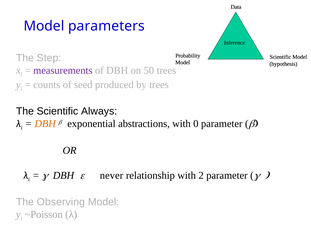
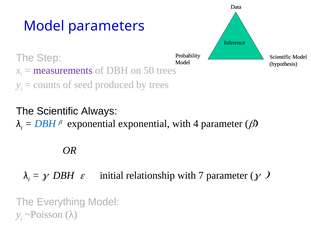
DBH at (45, 123) colour: orange -> blue
exponential abstractions: abstractions -> exponential
0: 0 -> 4
never: never -> initial
2: 2 -> 7
Observing: Observing -> Everything
